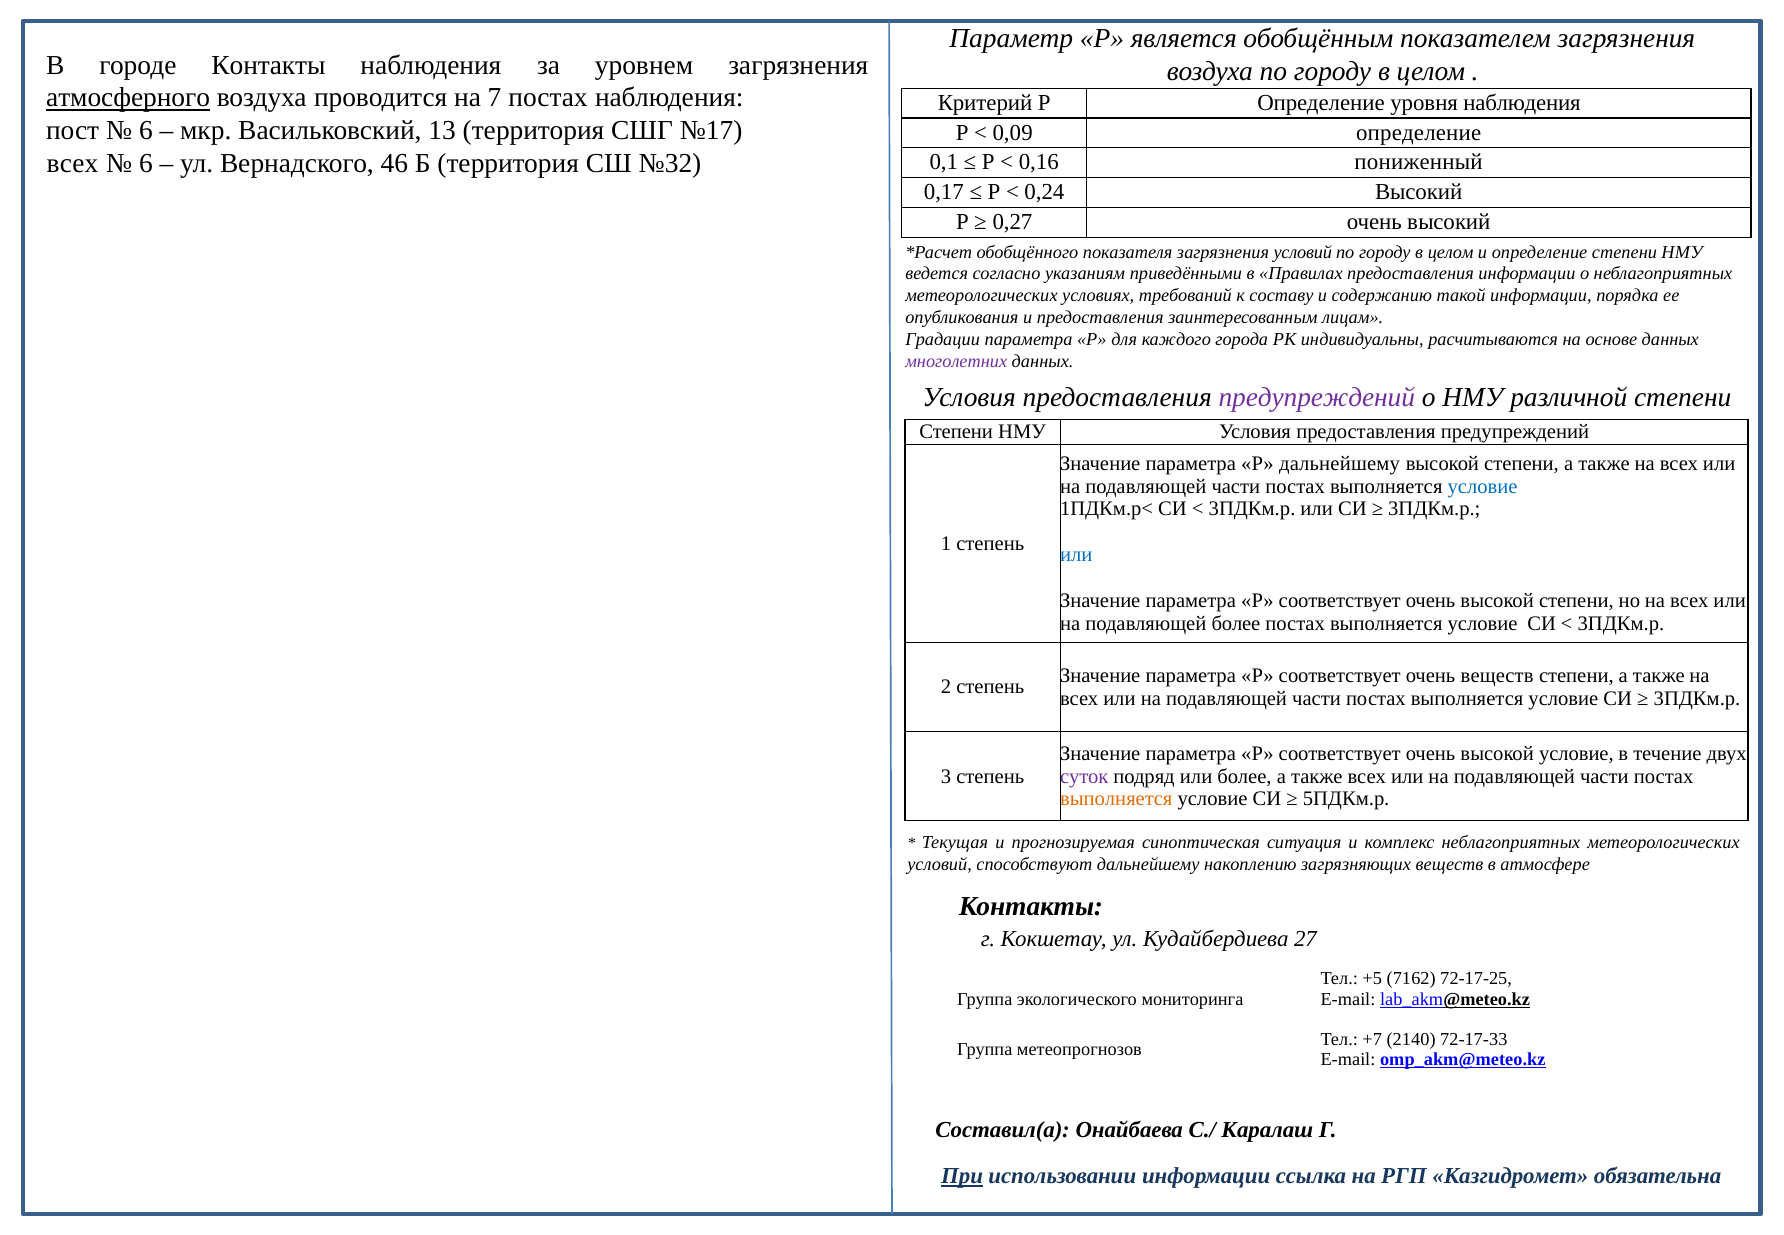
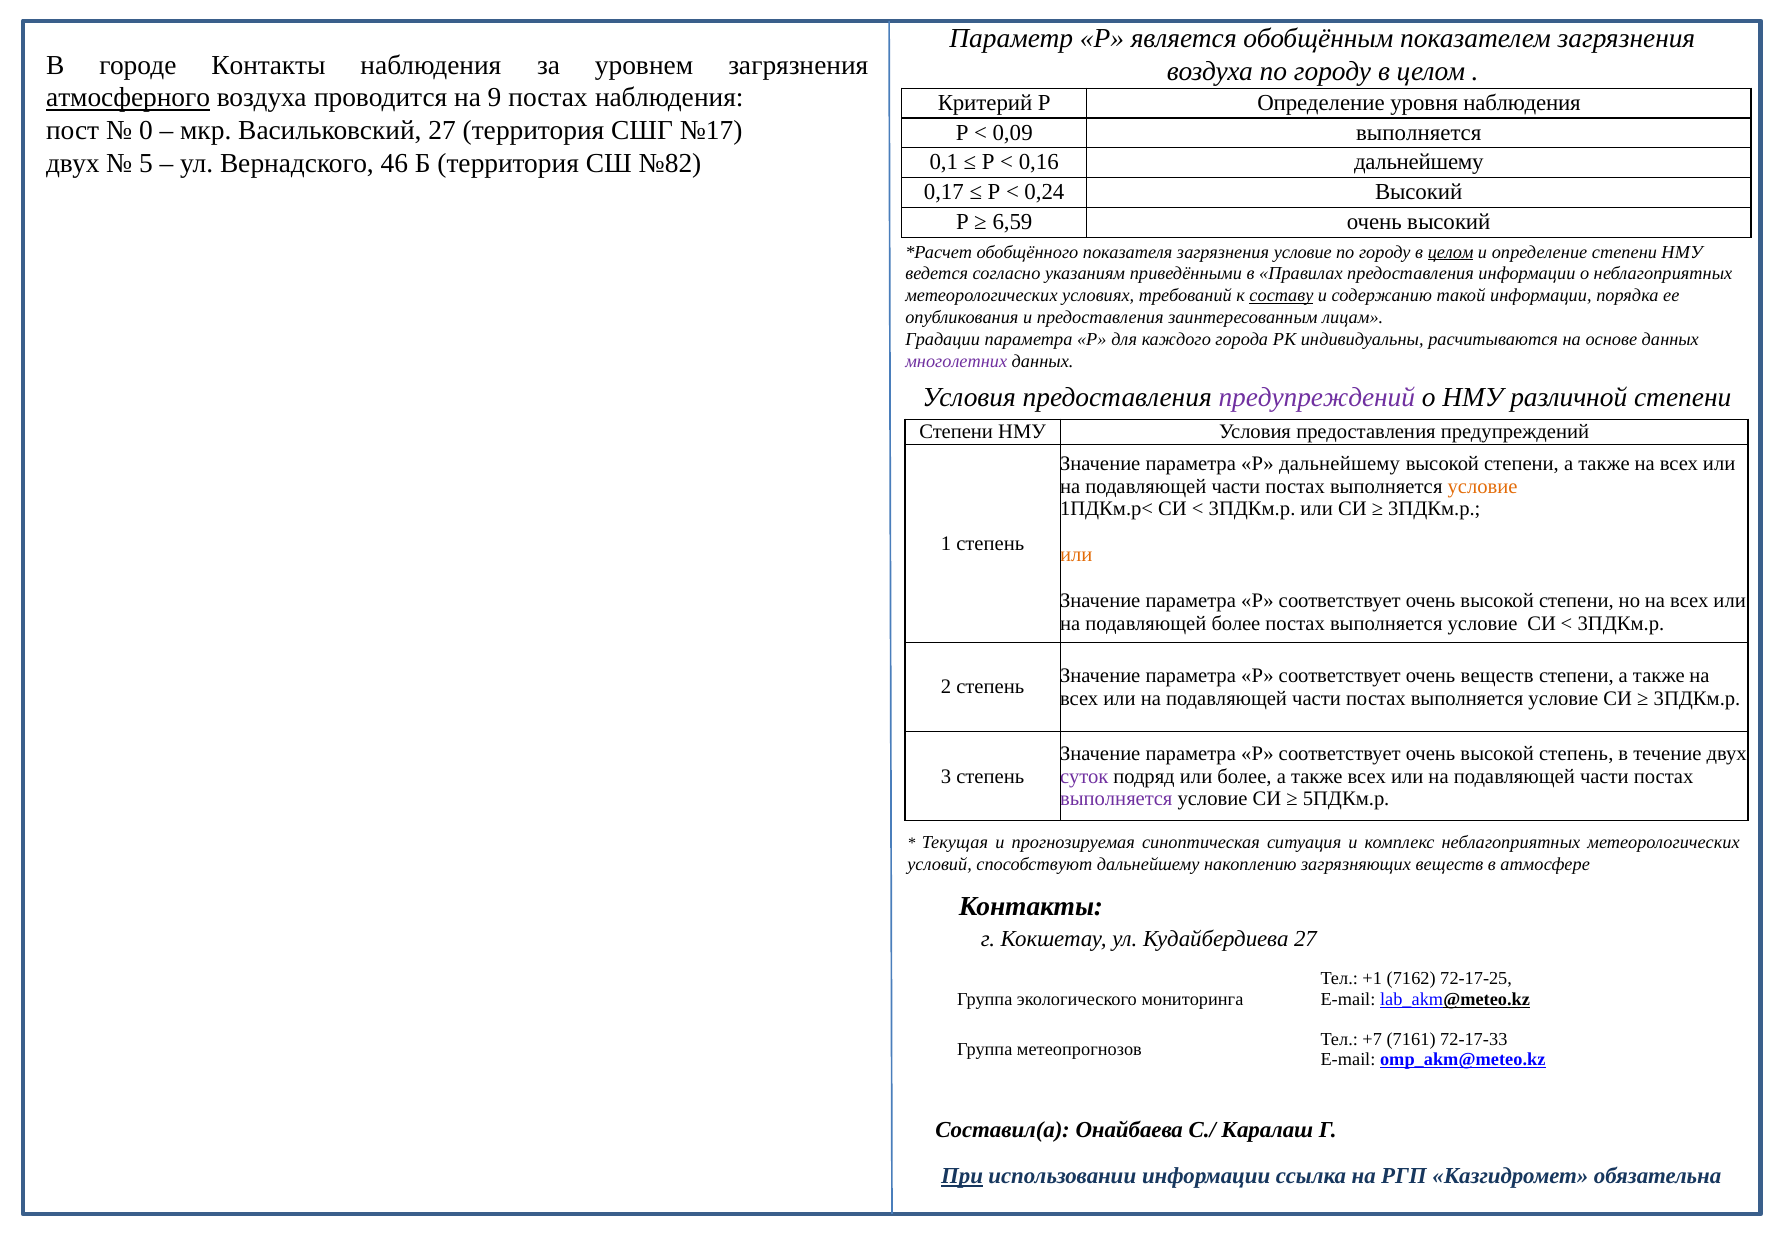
7: 7 -> 9
6 at (146, 131): 6 -> 0
Васильковский 13: 13 -> 27
0,09 определение: определение -> выполняется
всех at (73, 164): всех -> двух
6 at (146, 164): 6 -> 5
№32: №32 -> №82
0,16 пониженный: пониженный -> дальнейшему
0,27: 0,27 -> 6,59
загрязнения условий: условий -> условие
целом at (1451, 252) underline: none -> present
составу underline: none -> present
условие at (1483, 486) colour: blue -> orange
или at (1076, 555) colour: blue -> orange
высокой условие: условие -> степень
выполняется at (1116, 799) colour: orange -> purple
+5: +5 -> +1
2140: 2140 -> 7161
